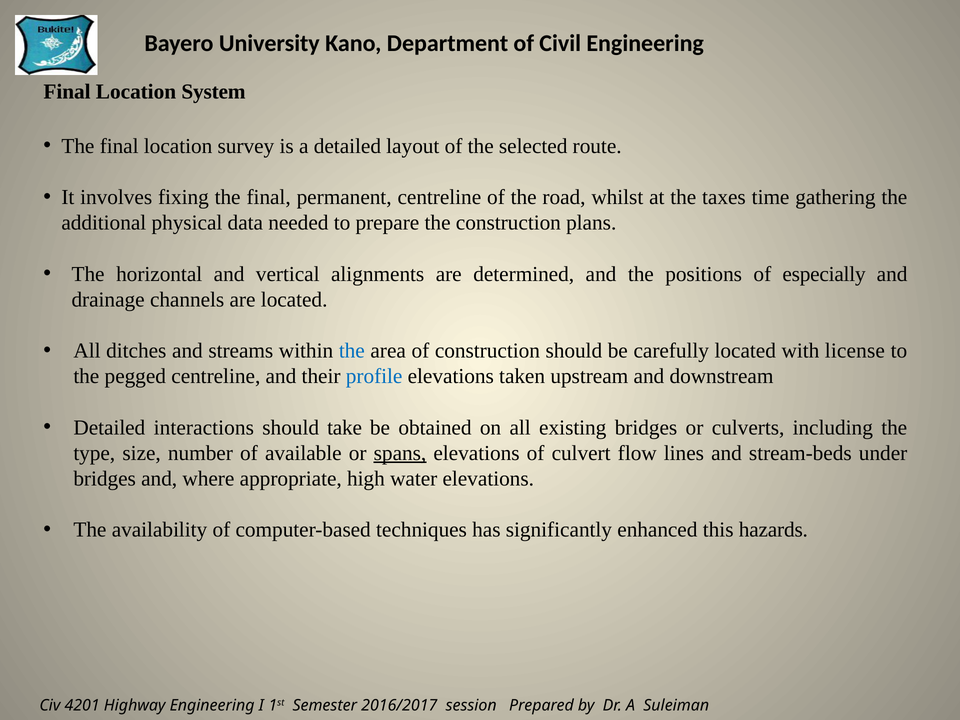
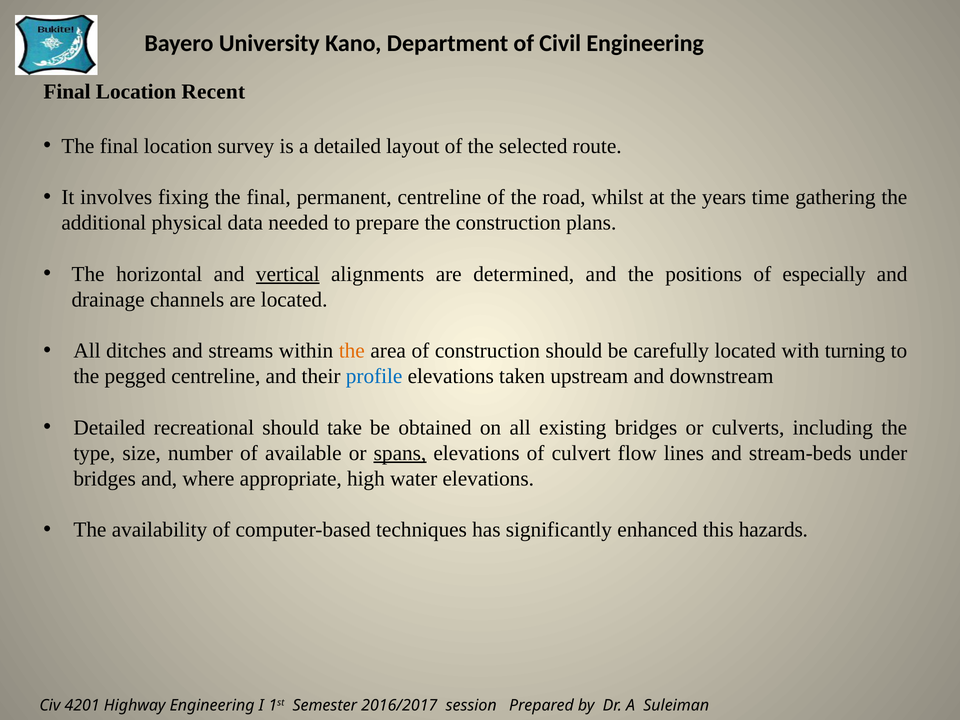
System: System -> Recent
taxes: taxes -> years
vertical underline: none -> present
the at (352, 351) colour: blue -> orange
license: license -> turning
interactions: interactions -> recreational
